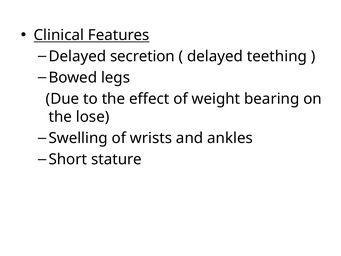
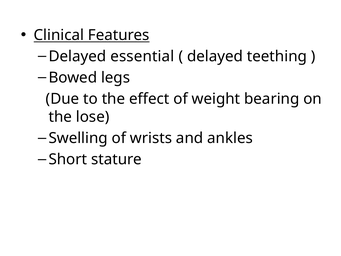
secretion: secretion -> essential
